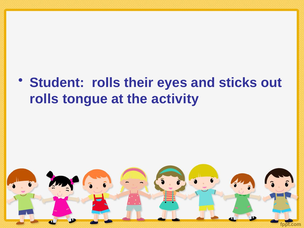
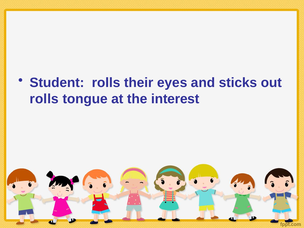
activity: activity -> interest
